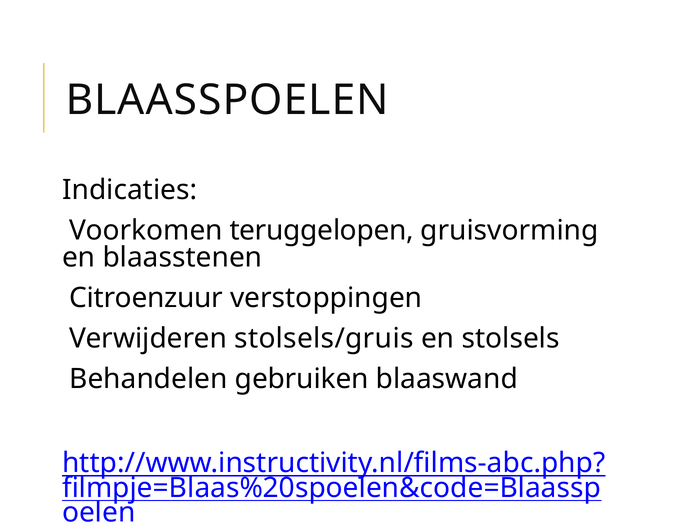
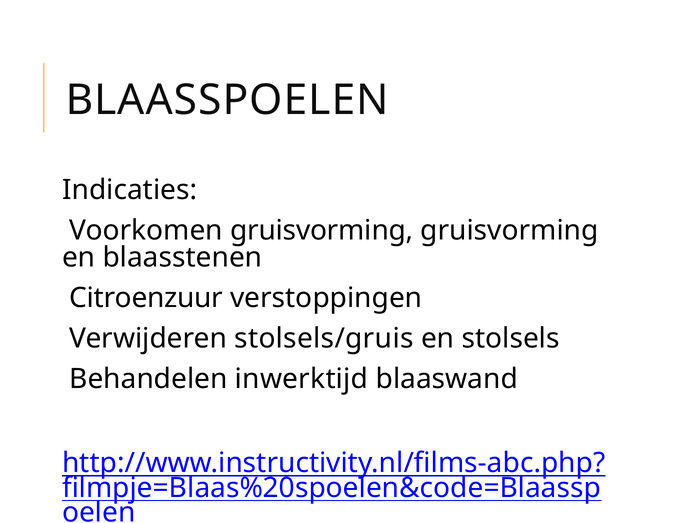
Voorkomen teruggelopen: teruggelopen -> gruisvorming
gebruiken: gebruiken -> inwerktijd
